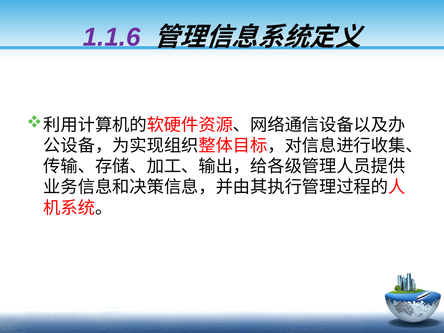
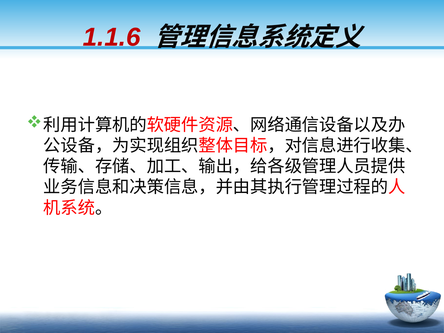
1.1.6 colour: purple -> red
